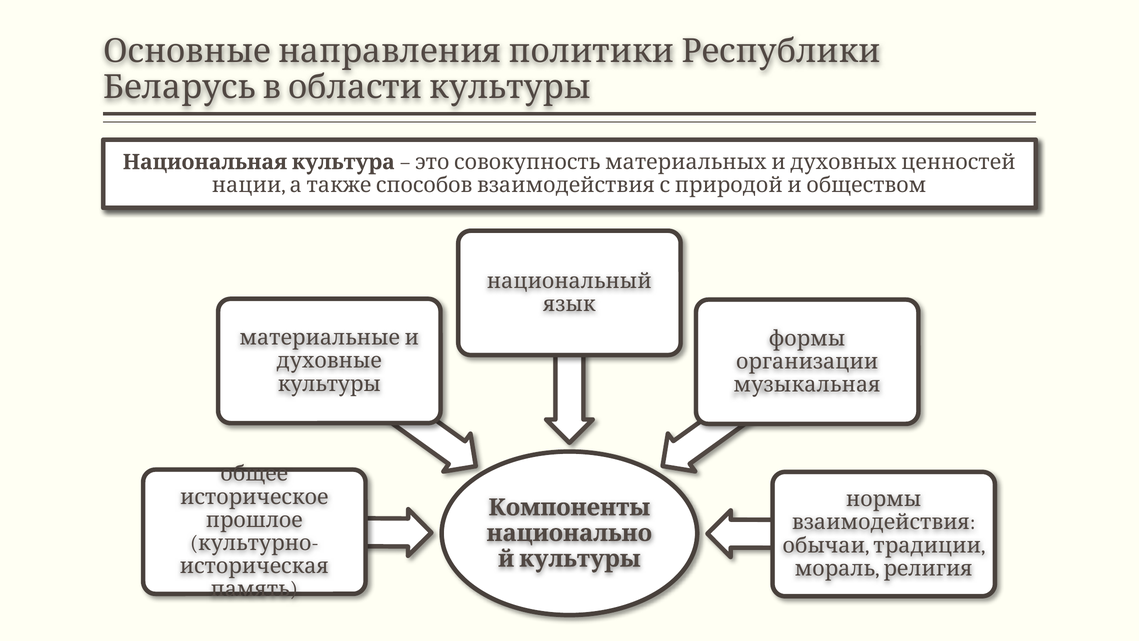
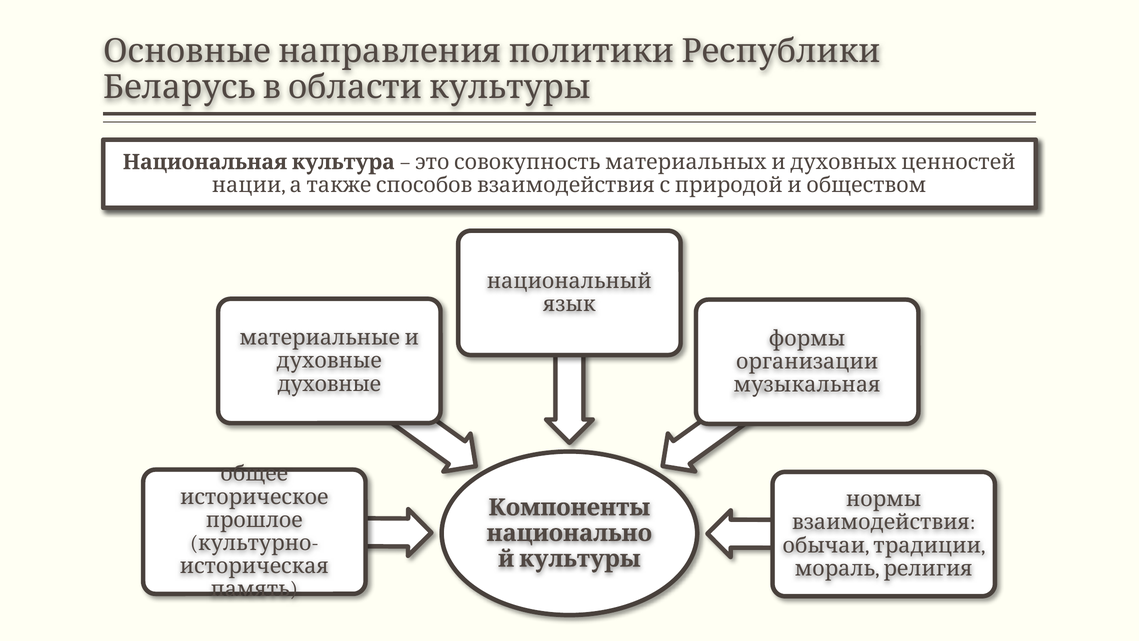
культуры at (329, 384): культуры -> духовные
